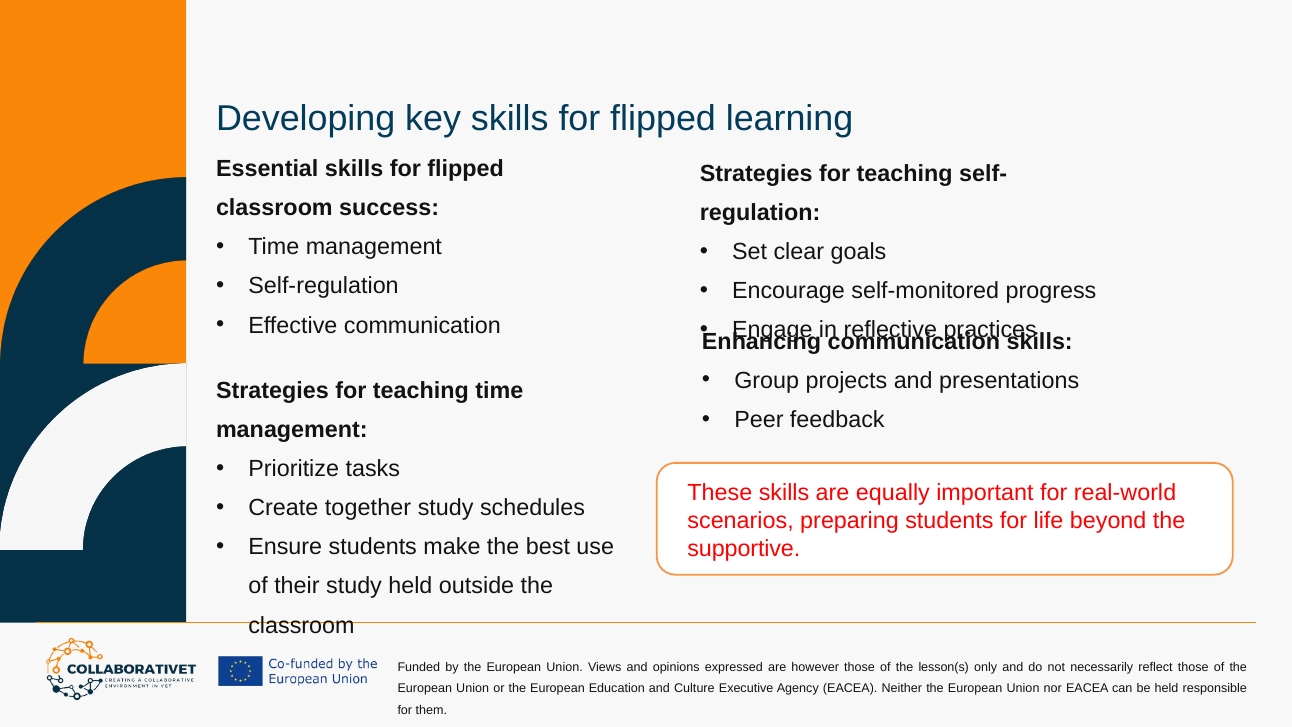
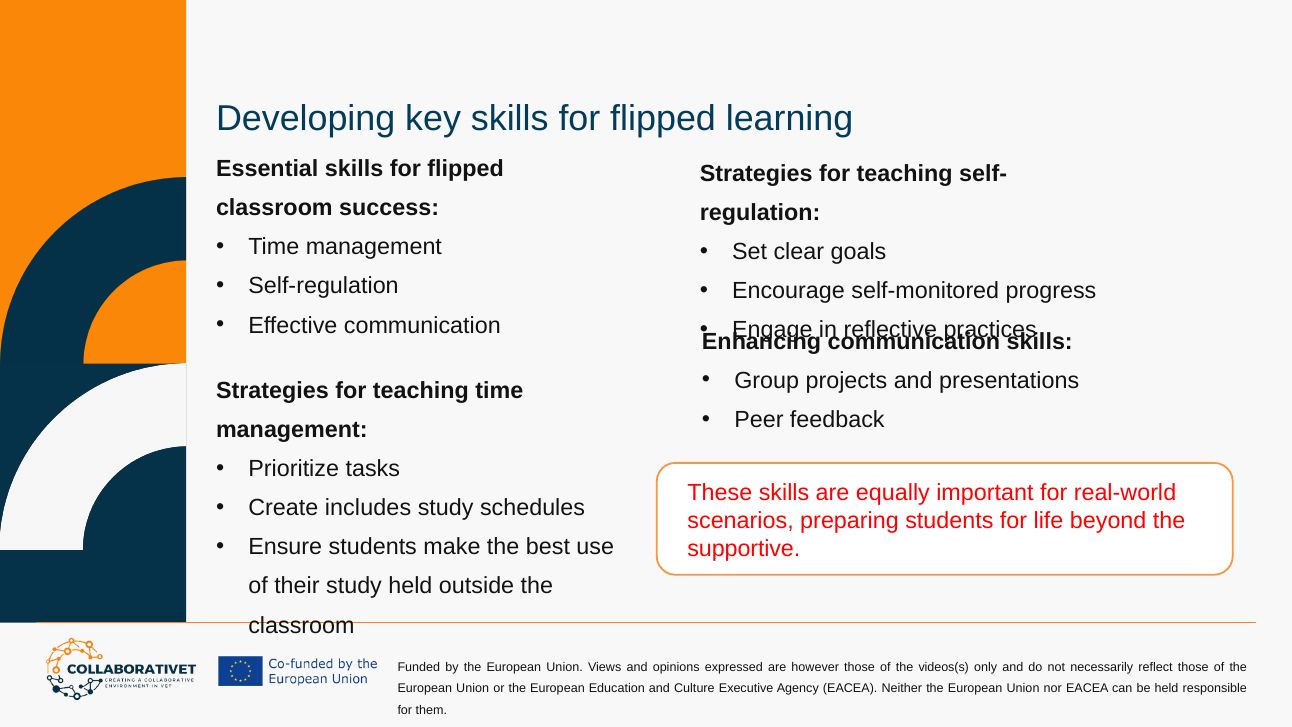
together: together -> includes
lesson(s: lesson(s -> videos(s
